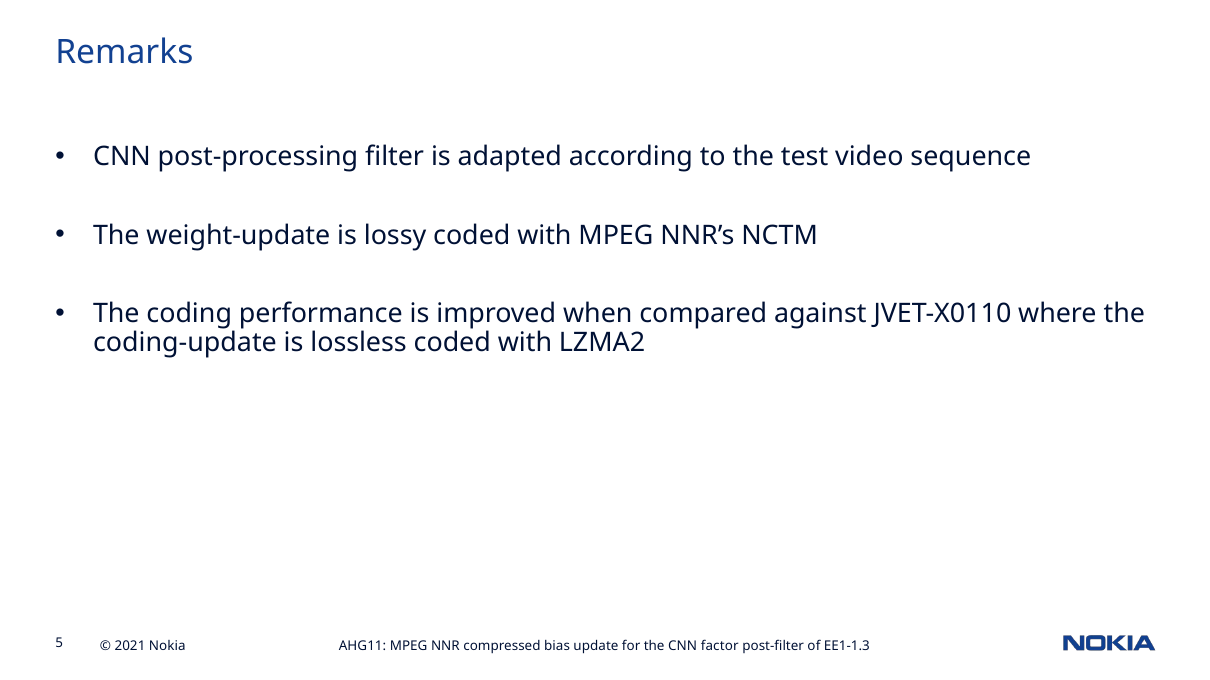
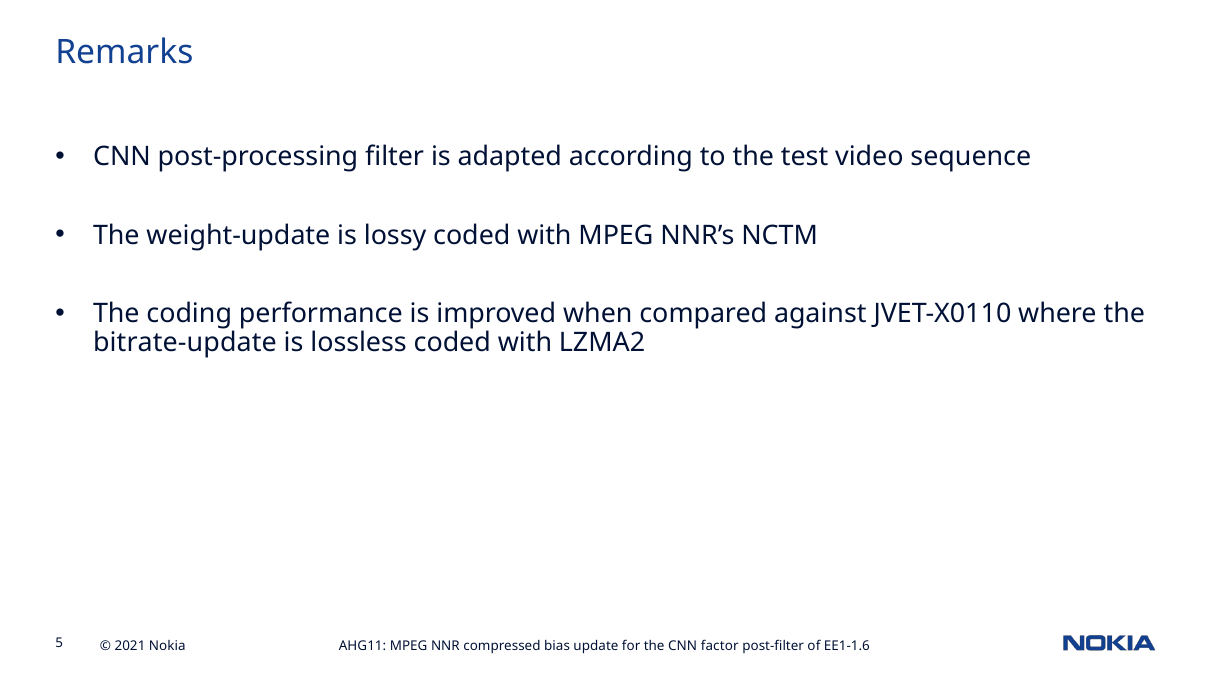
coding-update: coding-update -> bitrate-update
EE1-1.3: EE1-1.3 -> EE1-1.6
